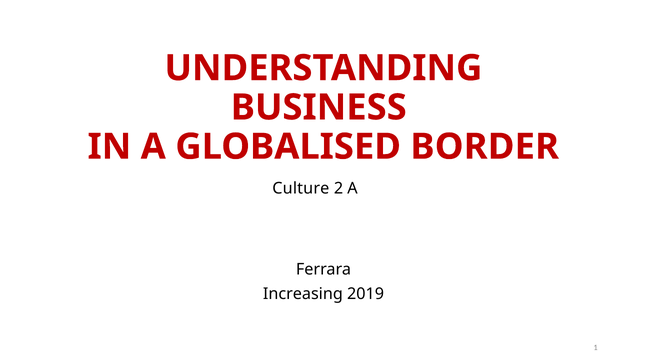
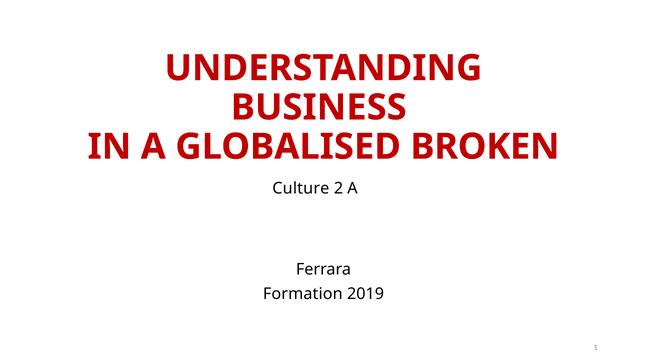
BORDER: BORDER -> BROKEN
Increasing: Increasing -> Formation
